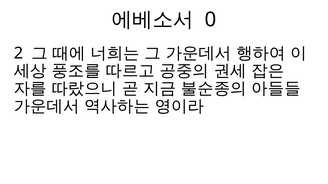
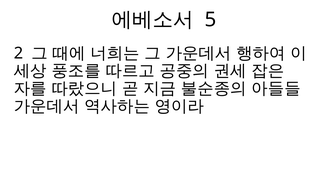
0: 0 -> 5
